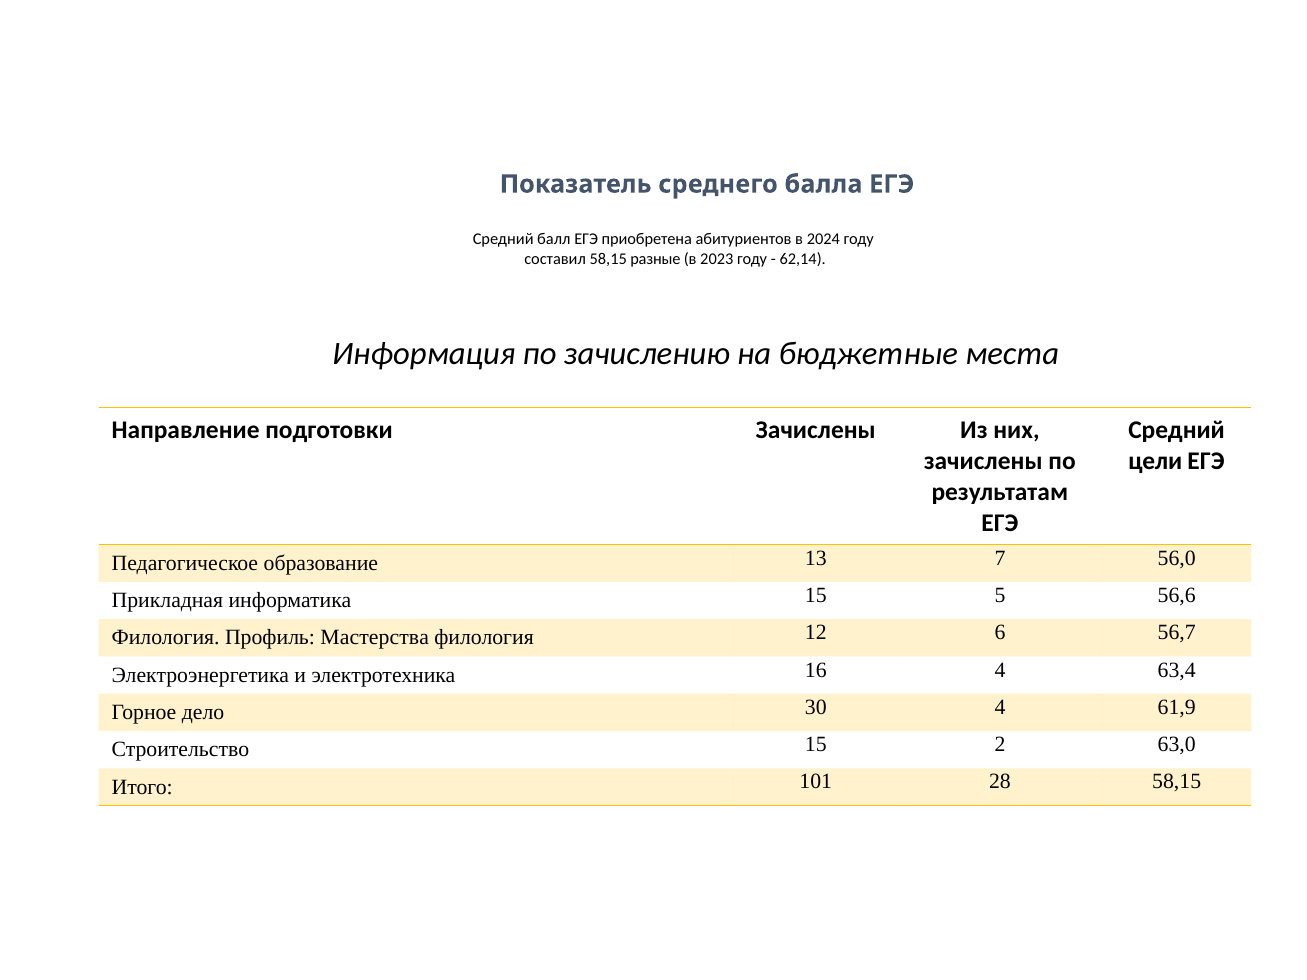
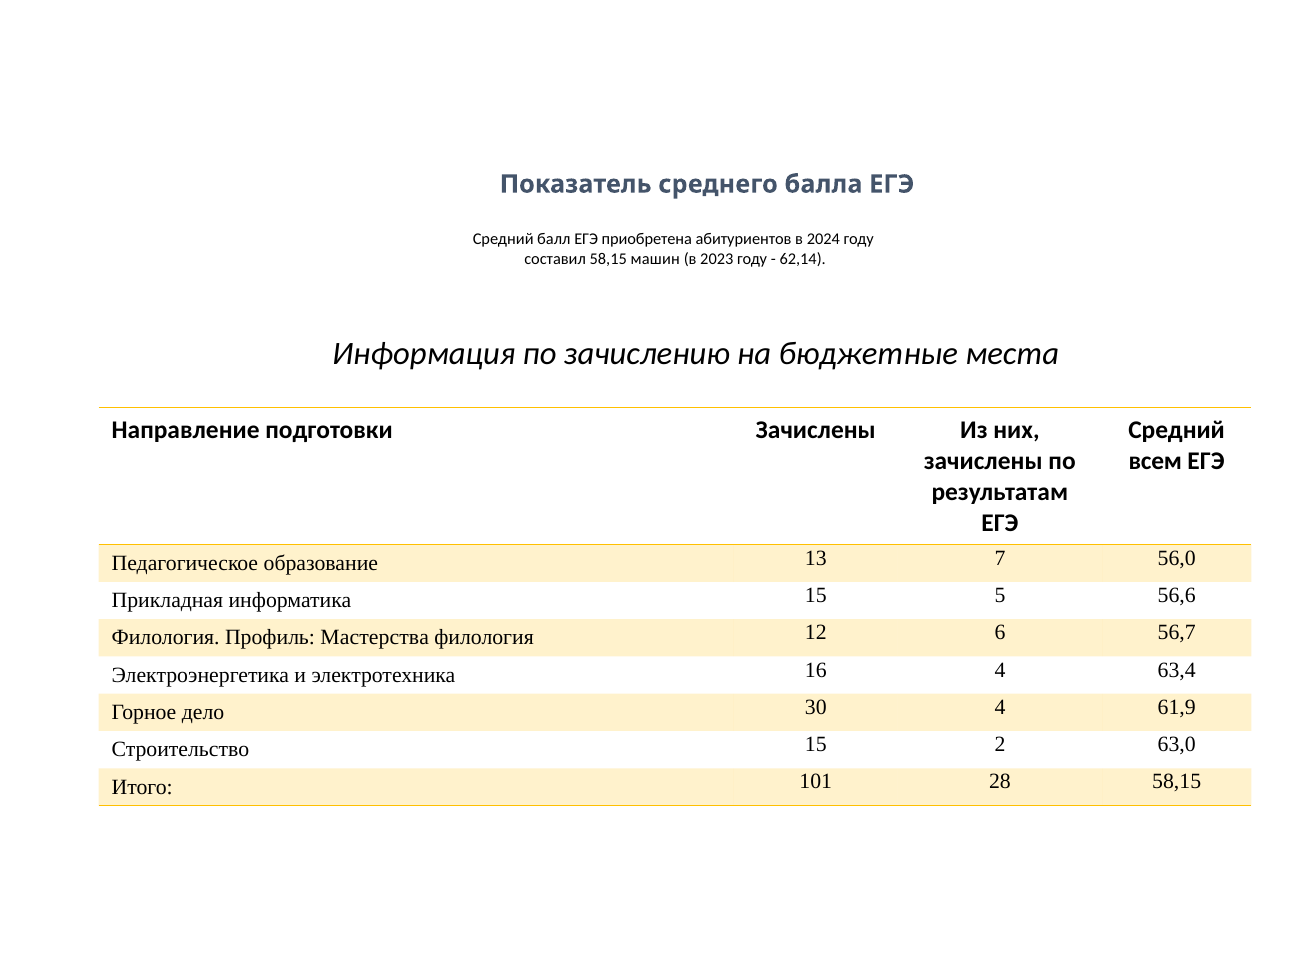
разные: разные -> машин
цели: цели -> всем
